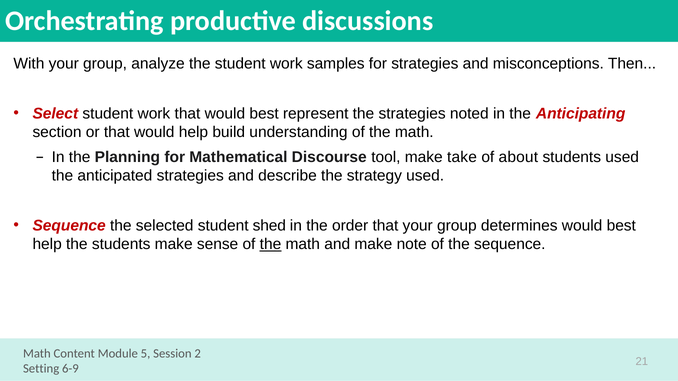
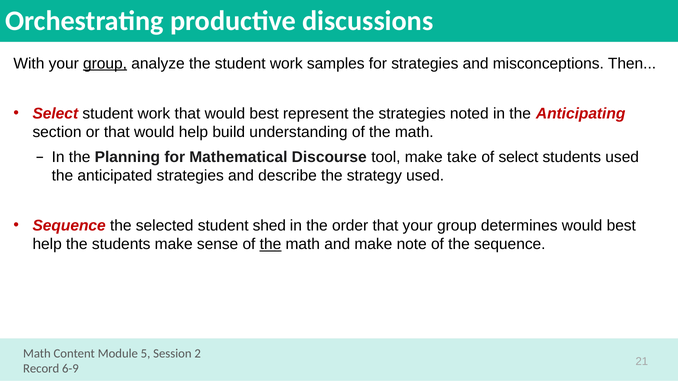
group at (105, 64) underline: none -> present
of about: about -> select
Setting: Setting -> Record
